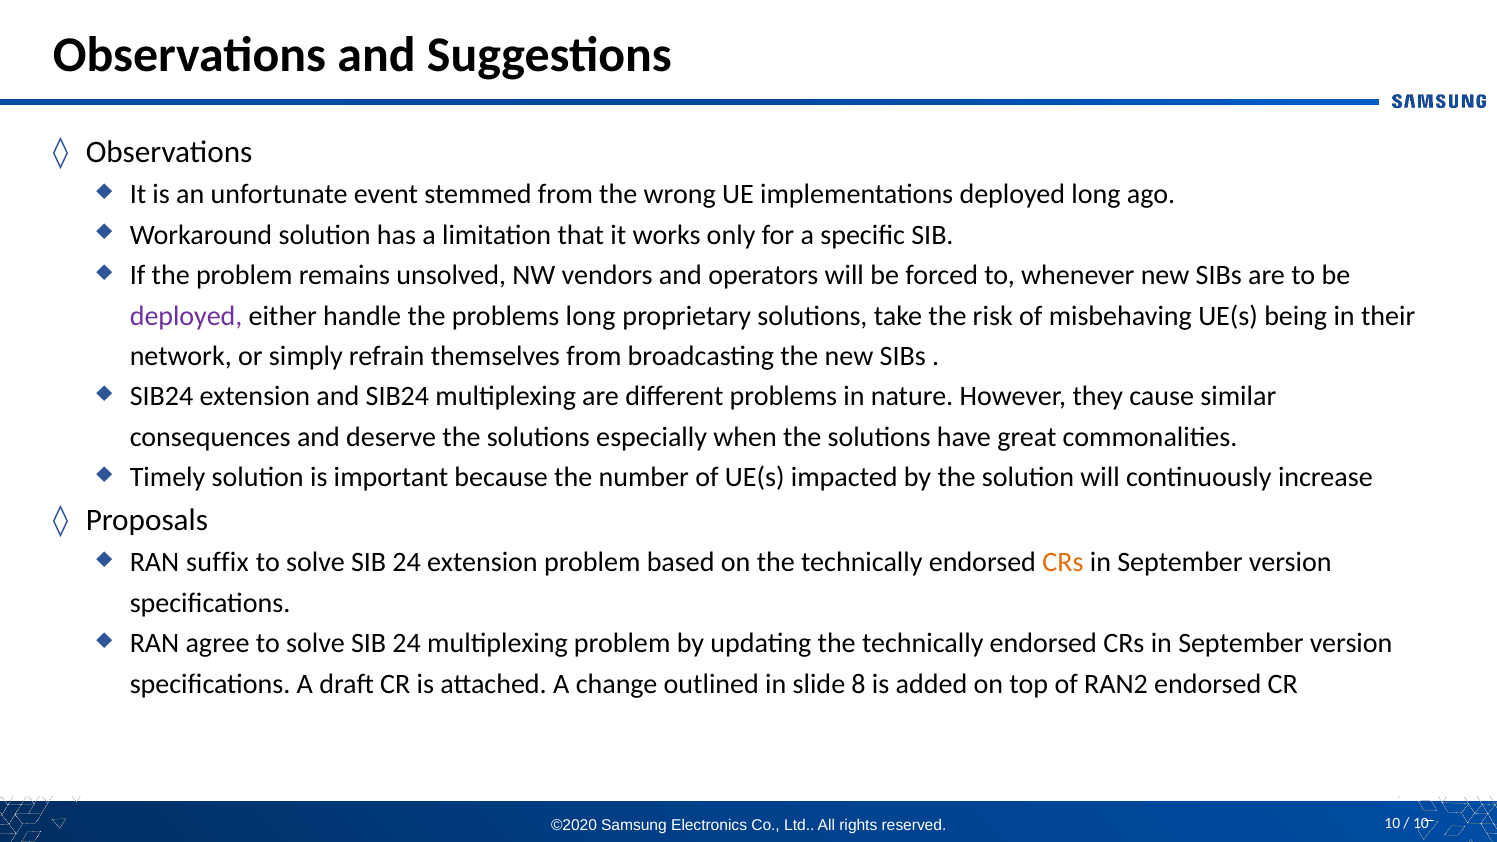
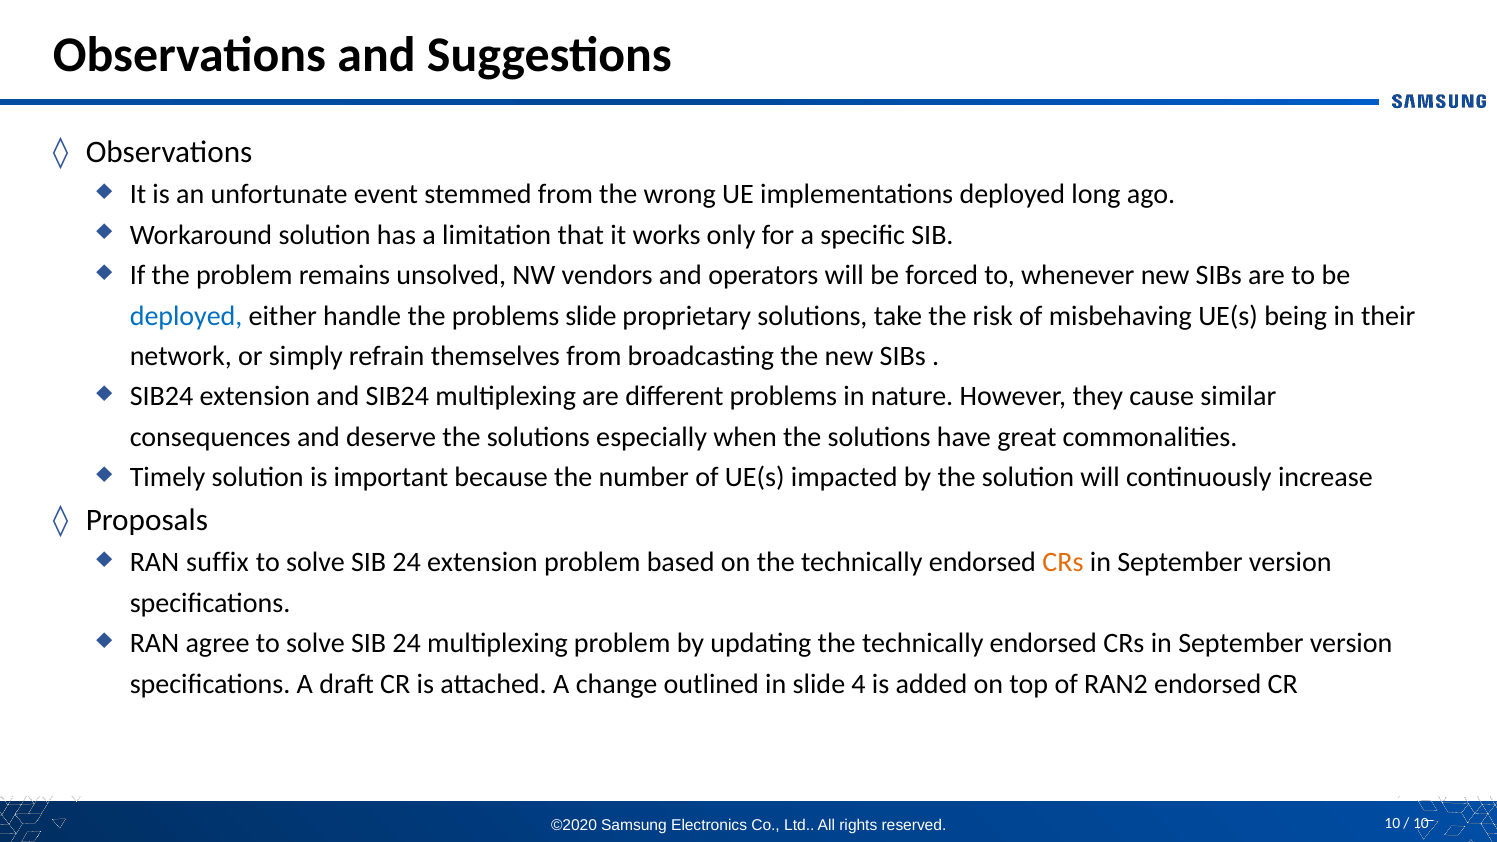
deployed at (186, 316) colour: purple -> blue
problems long: long -> slide
8: 8 -> 4
